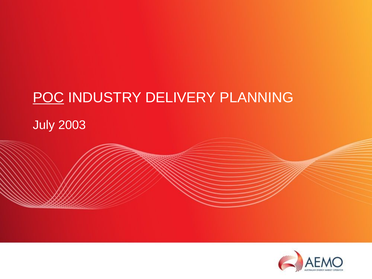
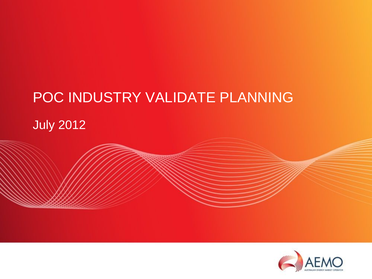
POC underline: present -> none
DELIVERY: DELIVERY -> VALIDATE
2003: 2003 -> 2012
